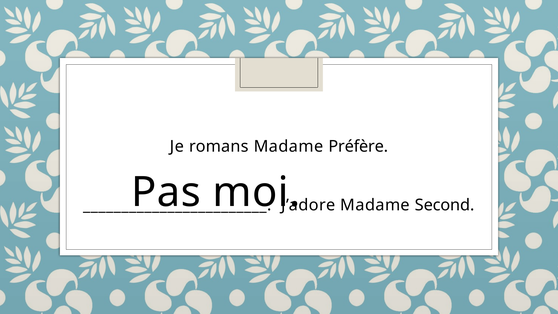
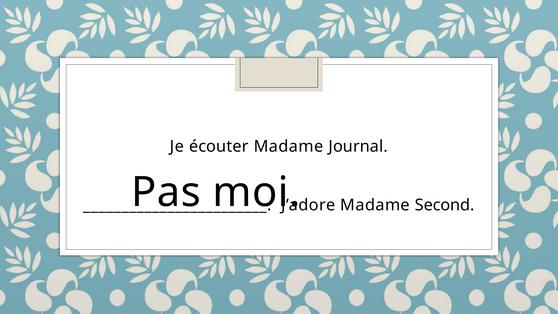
romans: romans -> écouter
Préfère: Préfère -> Journal
